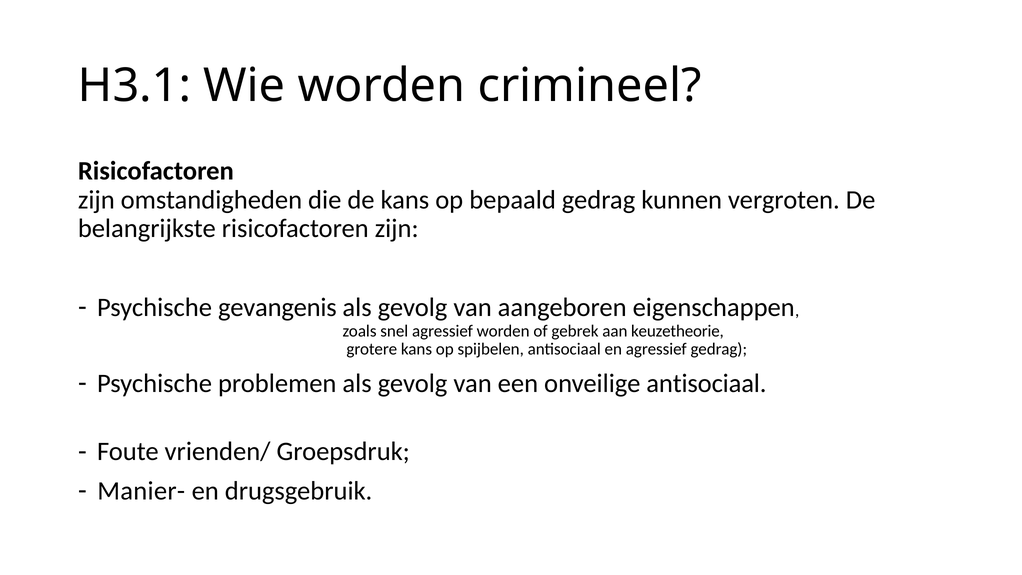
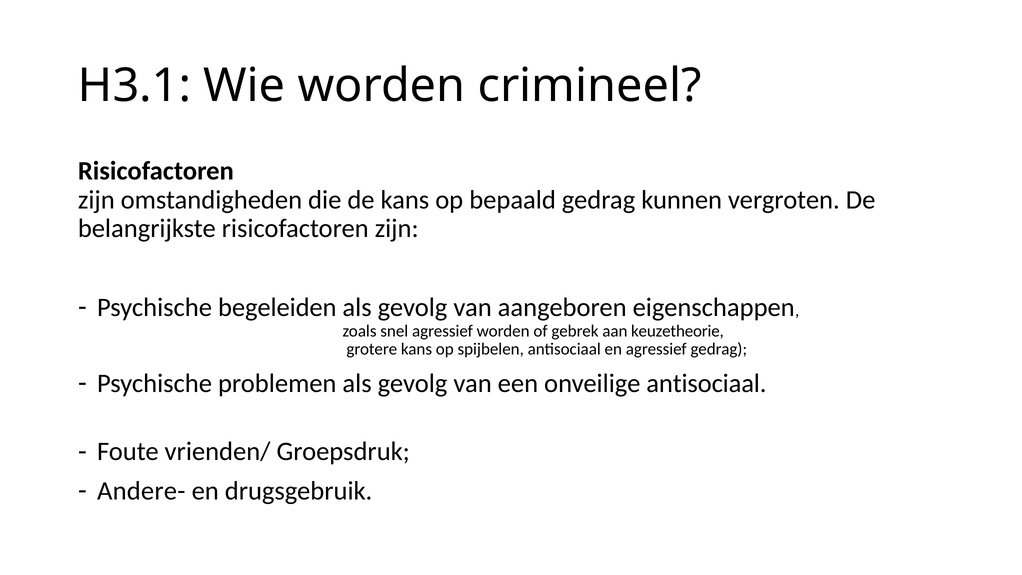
gevangenis: gevangenis -> begeleiden
Manier-: Manier- -> Andere-
